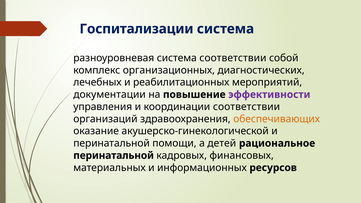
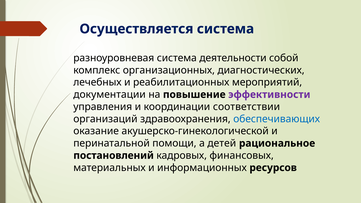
Госпитализации: Госпитализации -> Осуществляется
система соответствии: соответствии -> деятельности
обеспечивающих colour: orange -> blue
перинатальной at (114, 156): перинатальной -> постановлений
